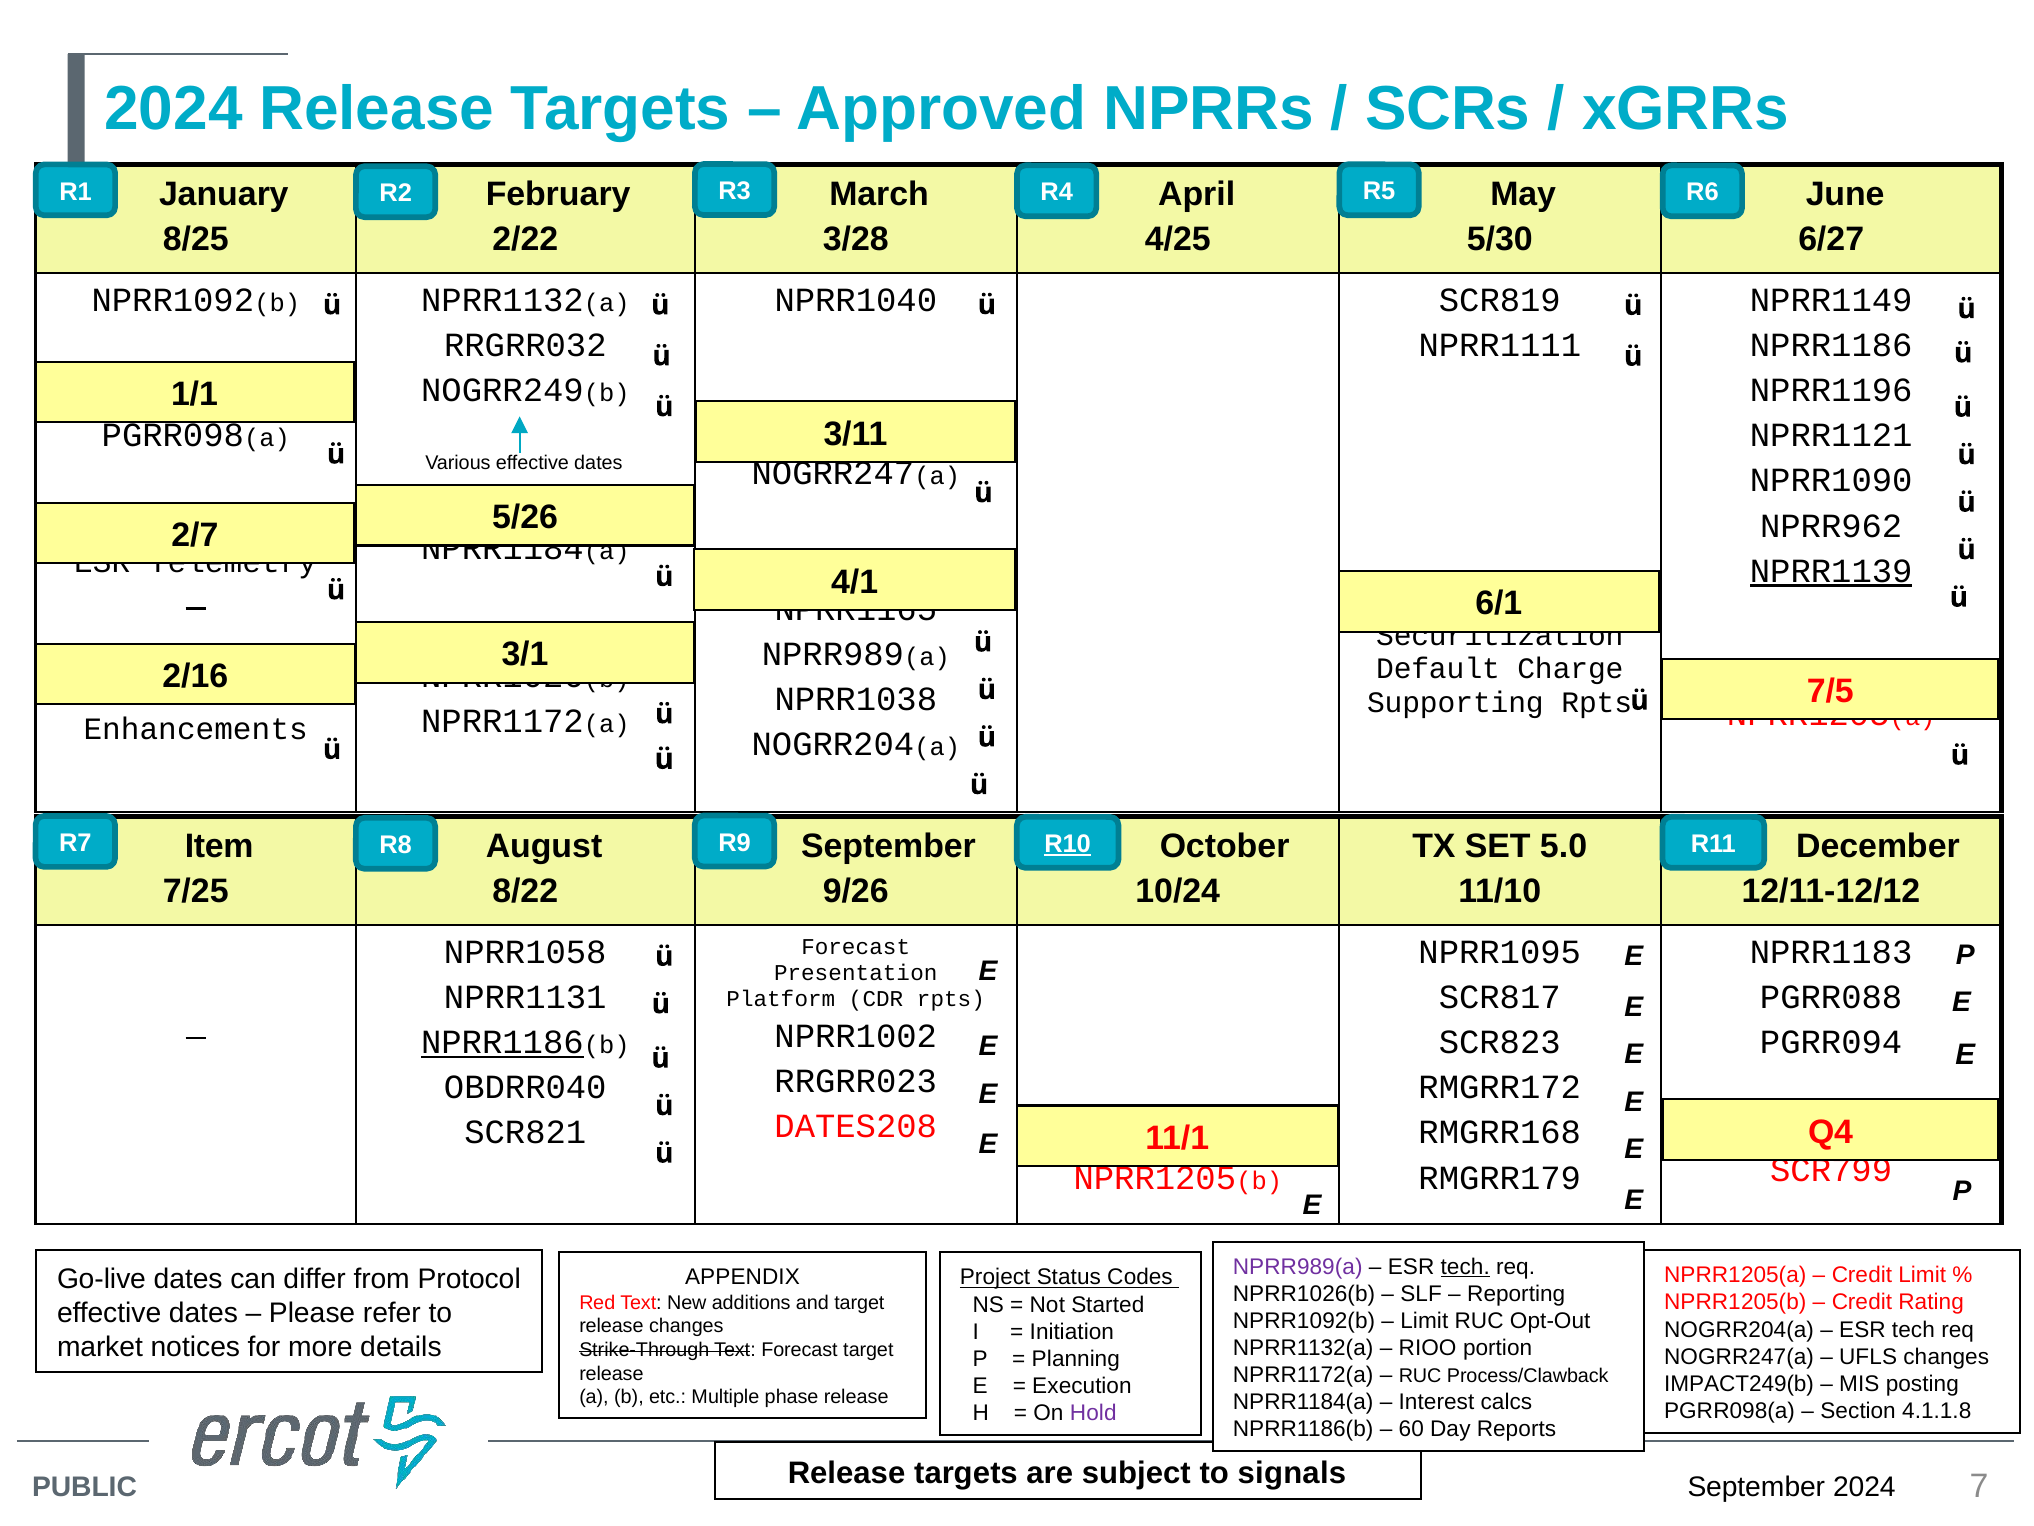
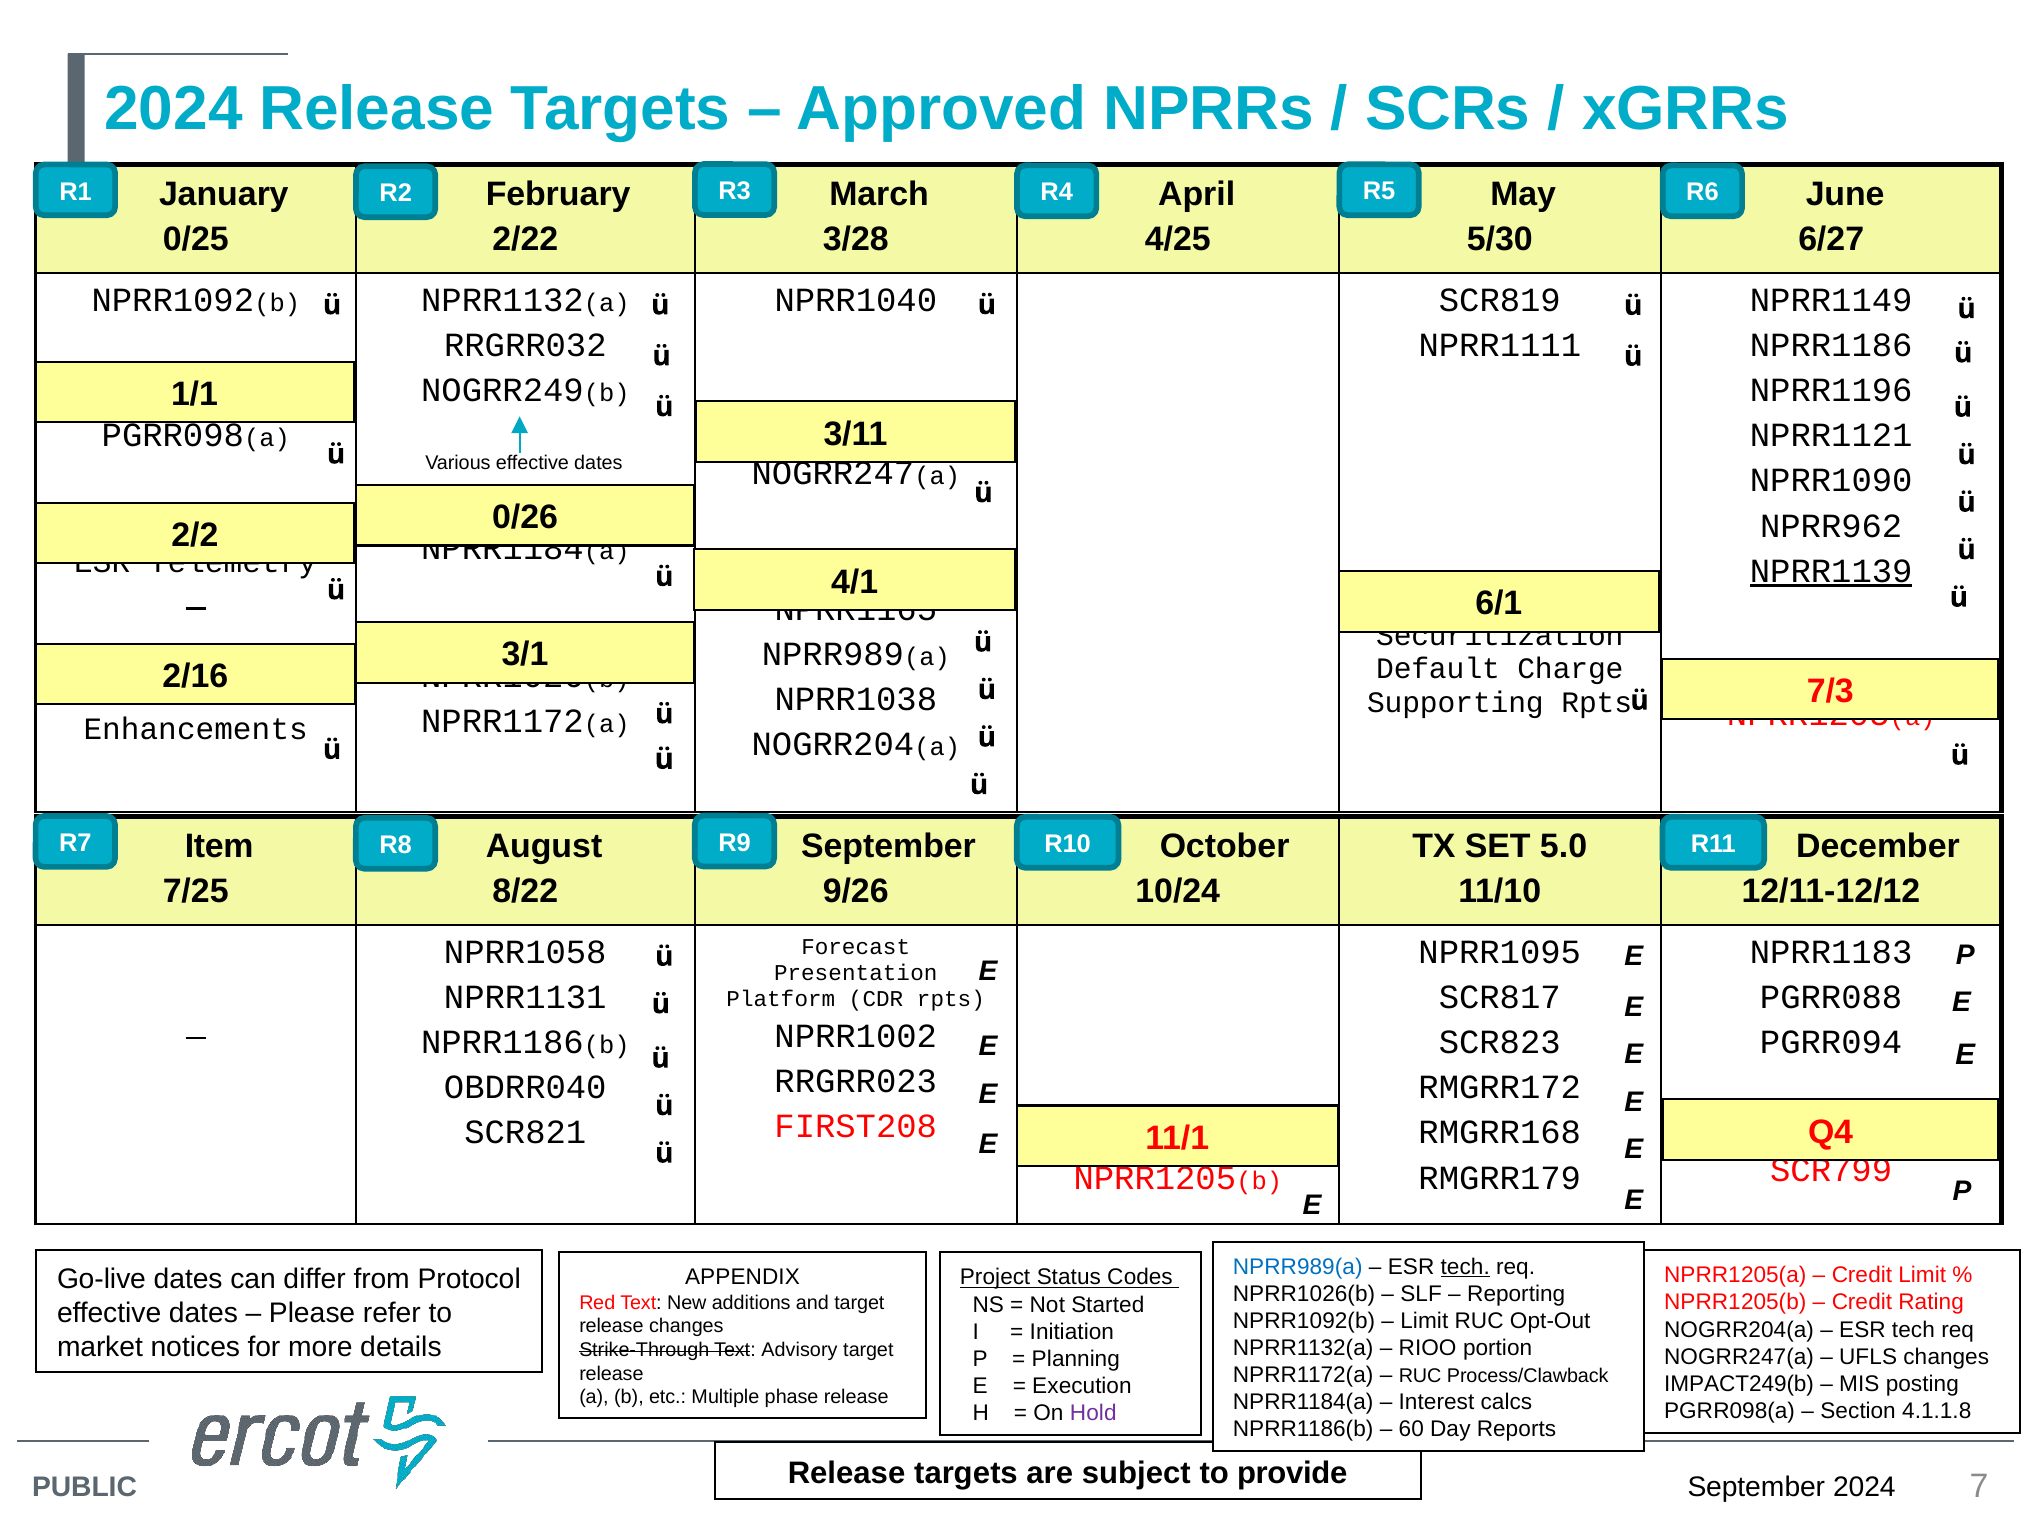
8/25: 8/25 -> 0/25
5/26: 5/26 -> 0/26
2/7: 2/7 -> 2/2
7/5: 7/5 -> 7/3
R10 underline: present -> none
NPRR1186 at (502, 1042) underline: present -> none
DATES208: DATES208 -> FIRST208
NPRR989(a colour: purple -> blue
Text Forecast: Forecast -> Advisory
signals: signals -> provide
